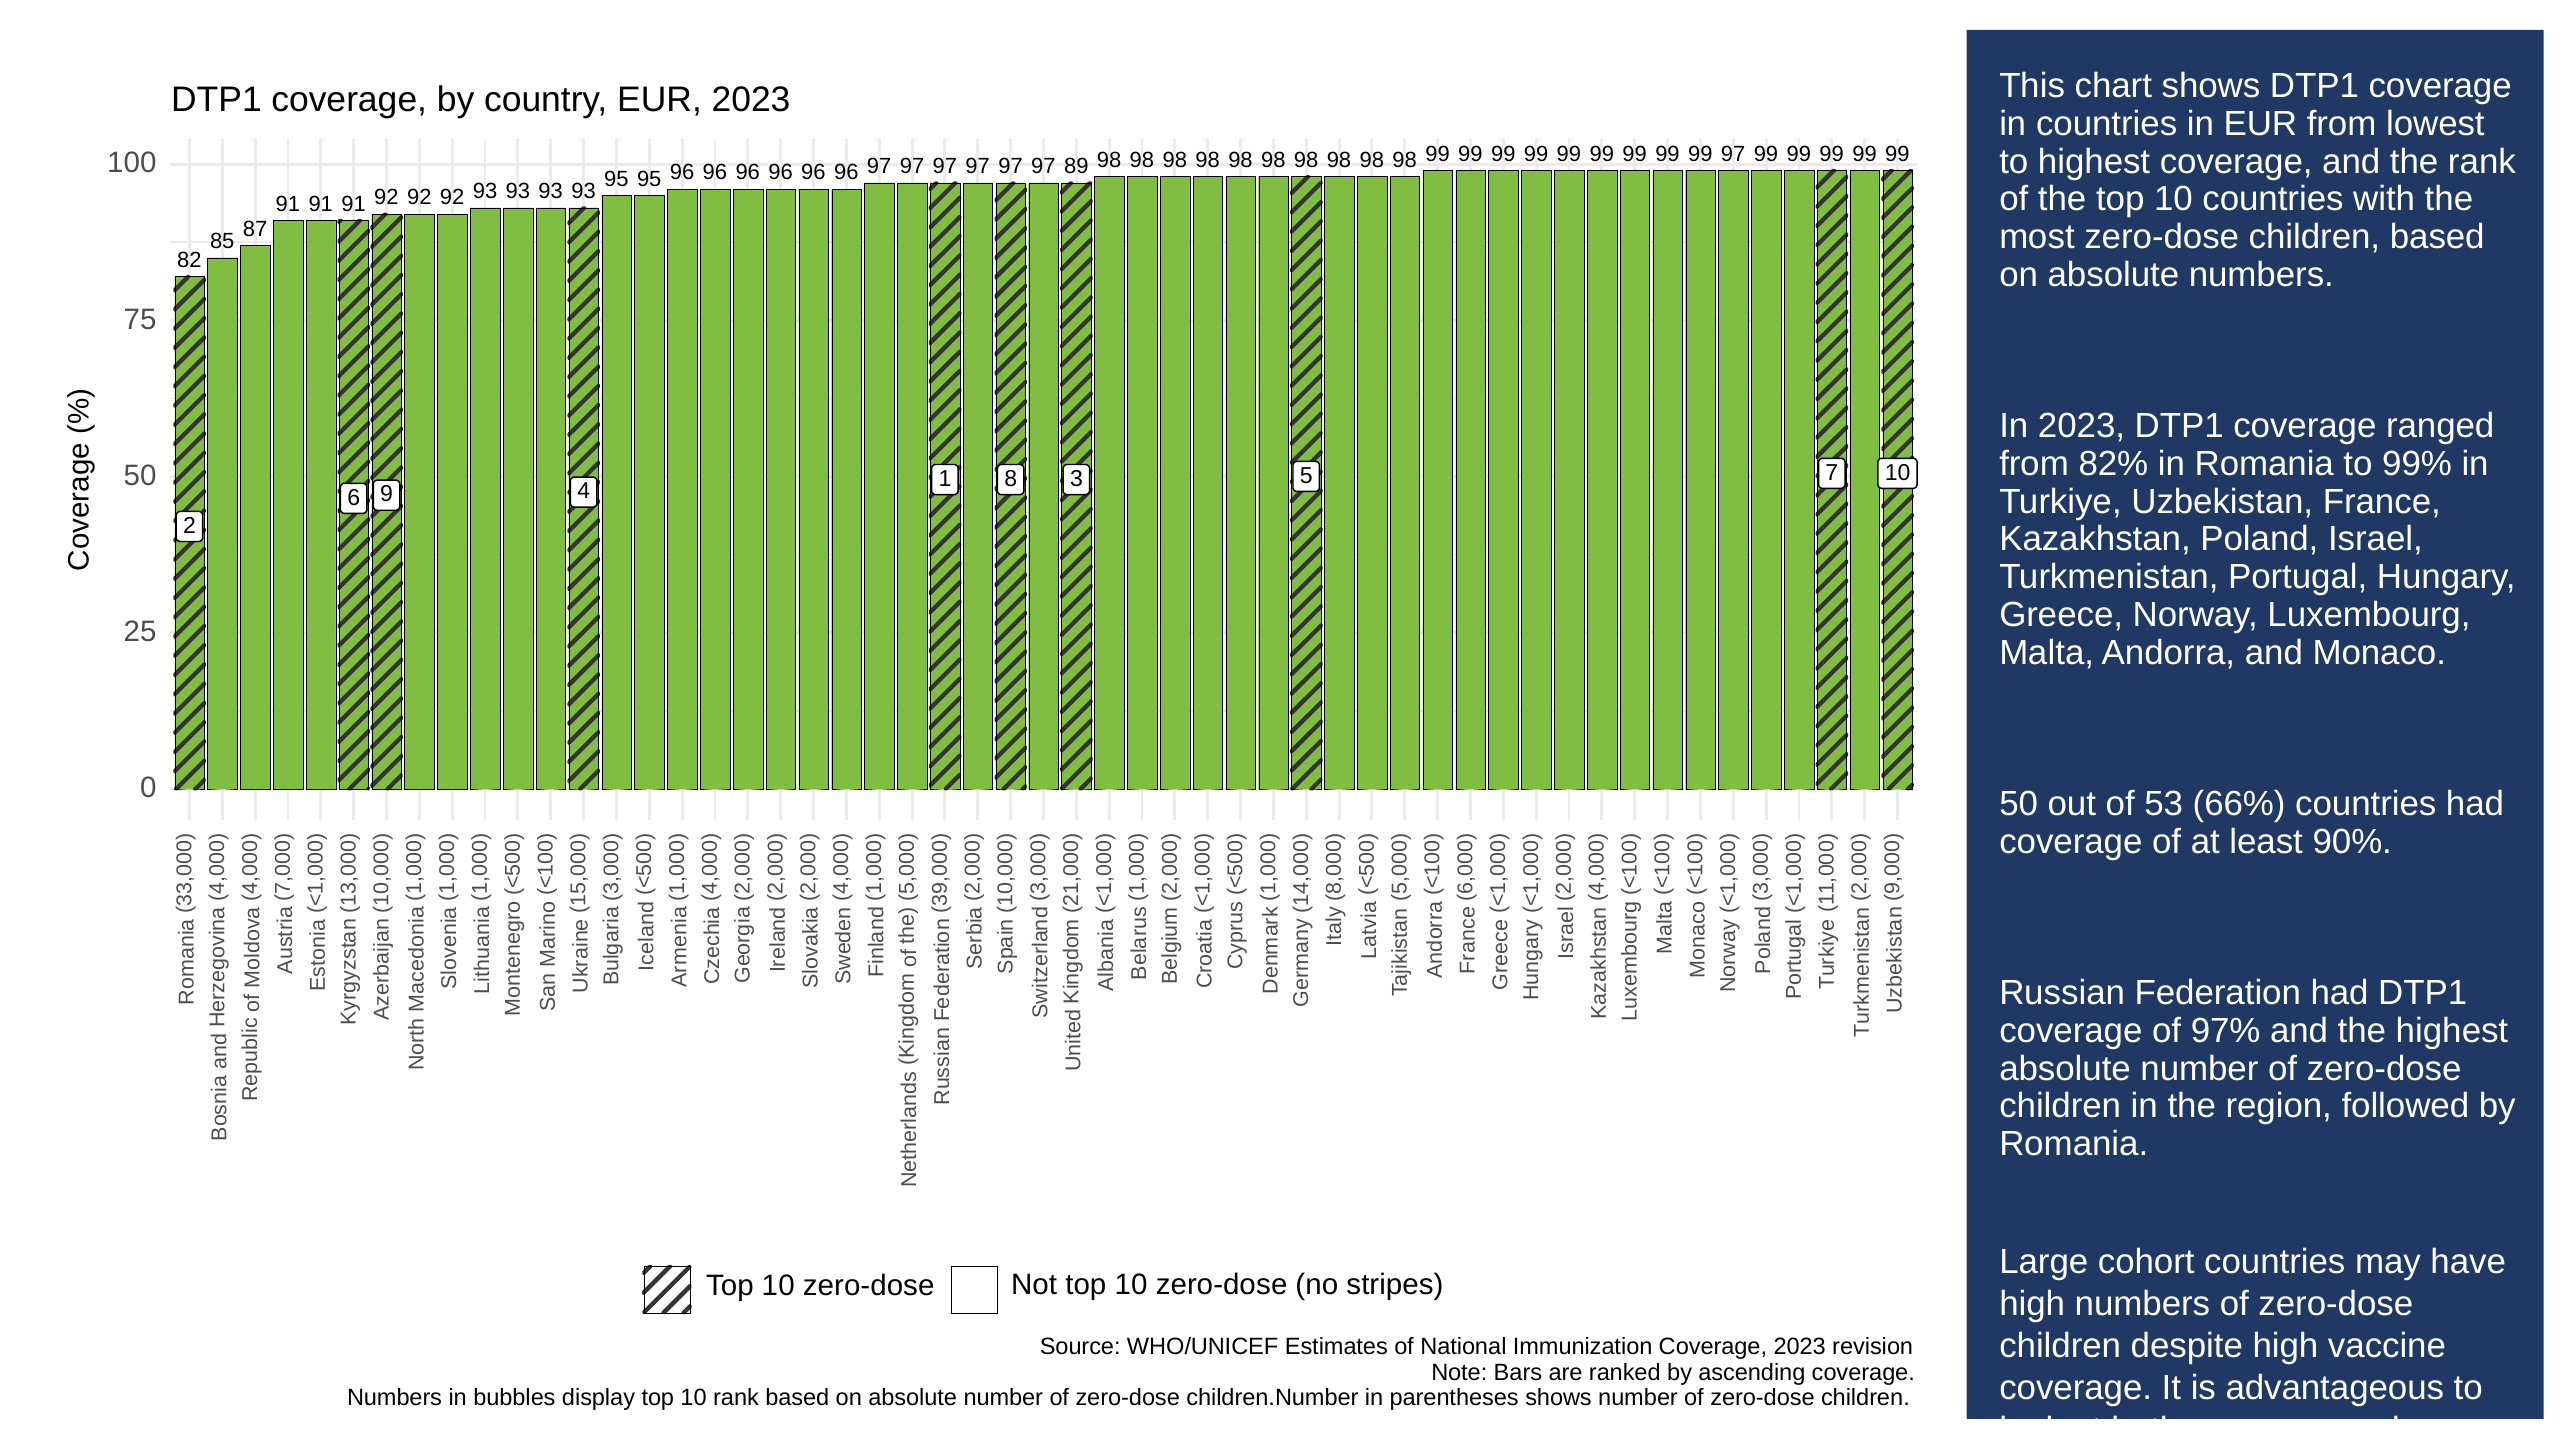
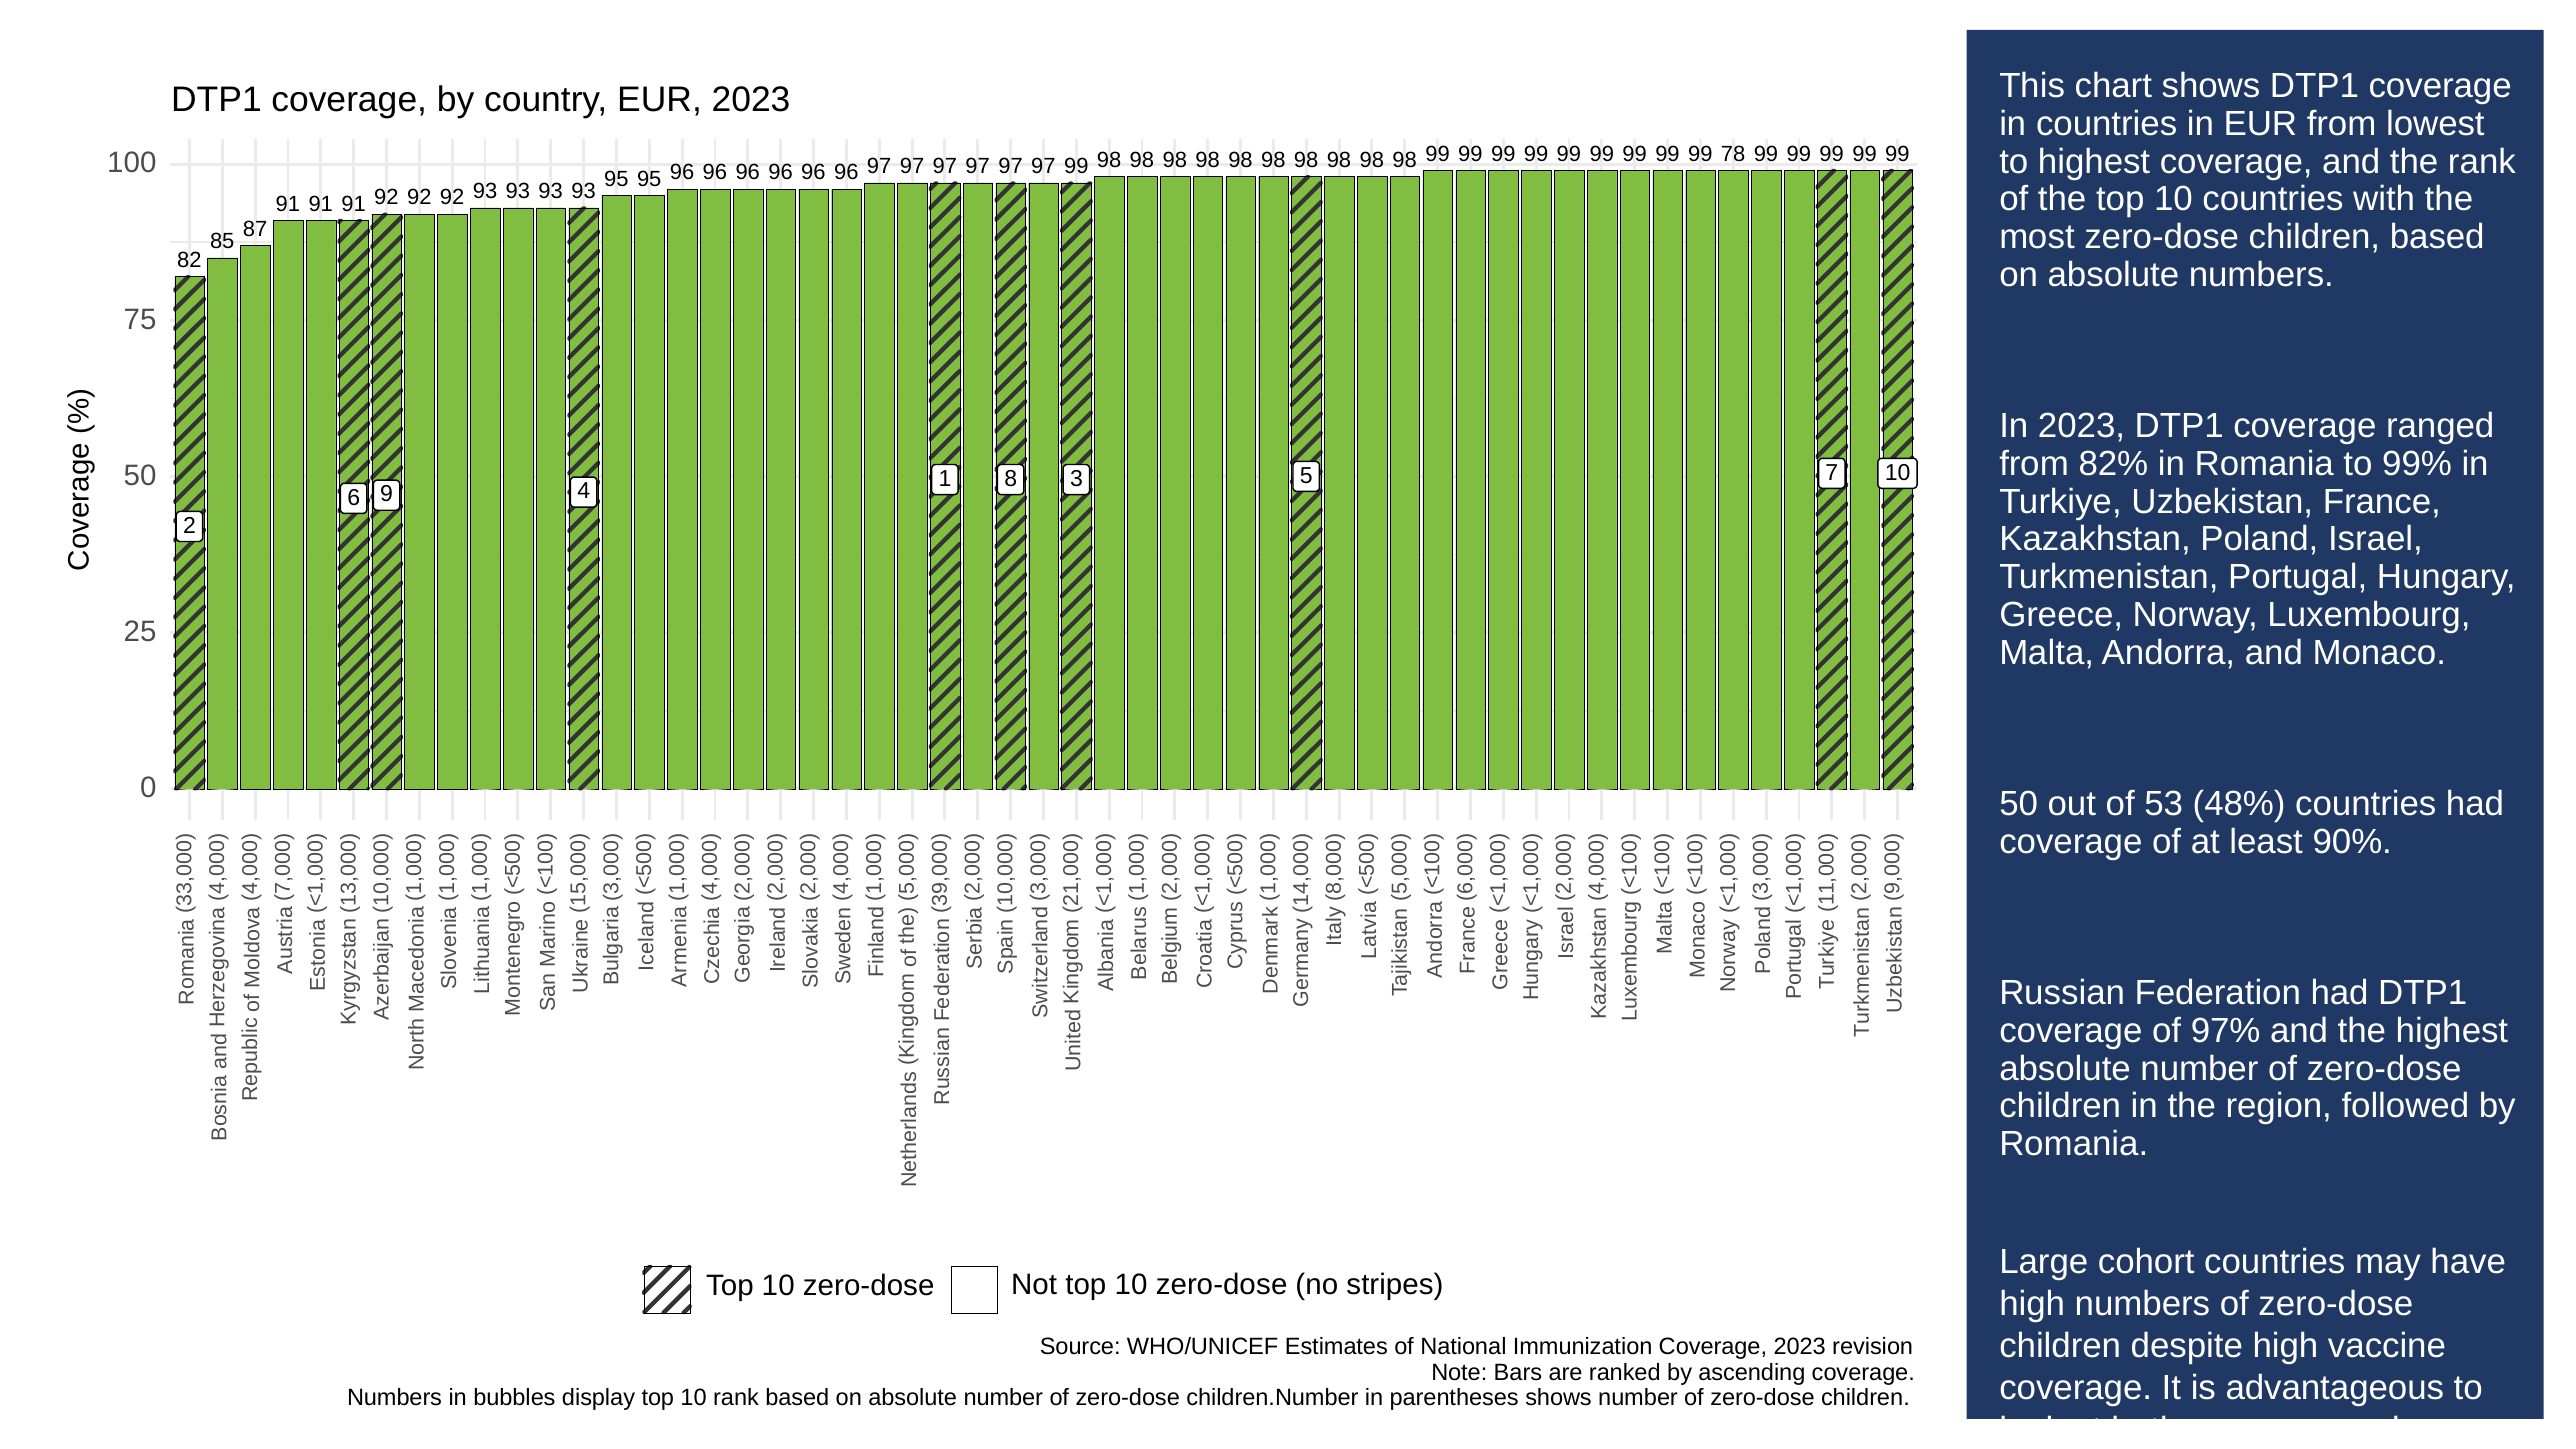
99 97: 97 -> 78
97 89: 89 -> 99
66%: 66% -> 48%
